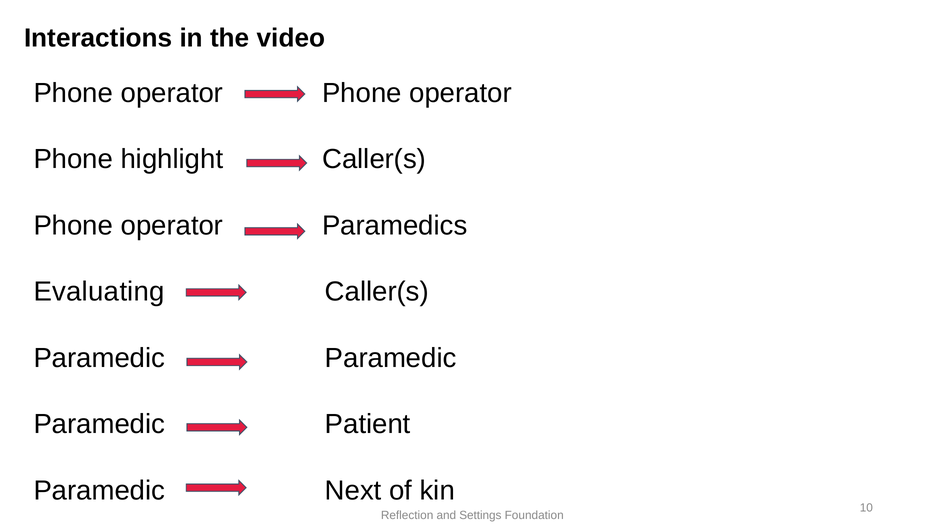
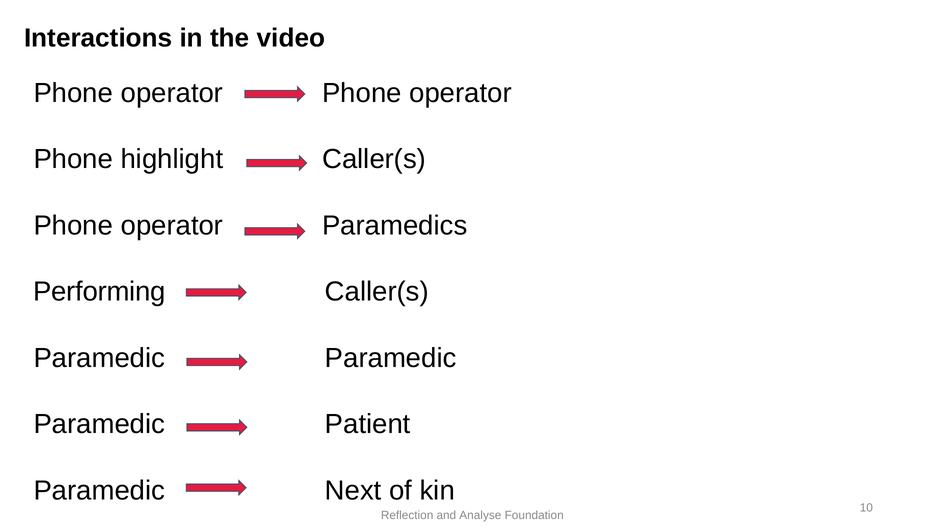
Evaluating: Evaluating -> Performing
Settings: Settings -> Analyse
